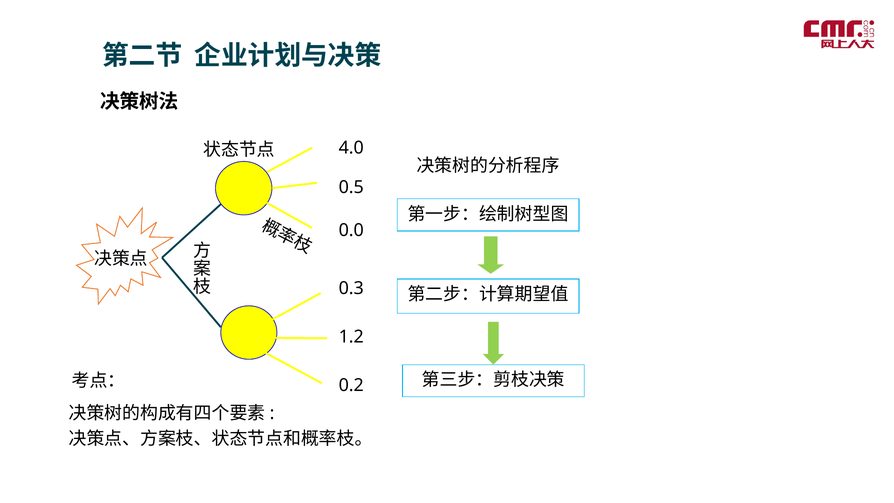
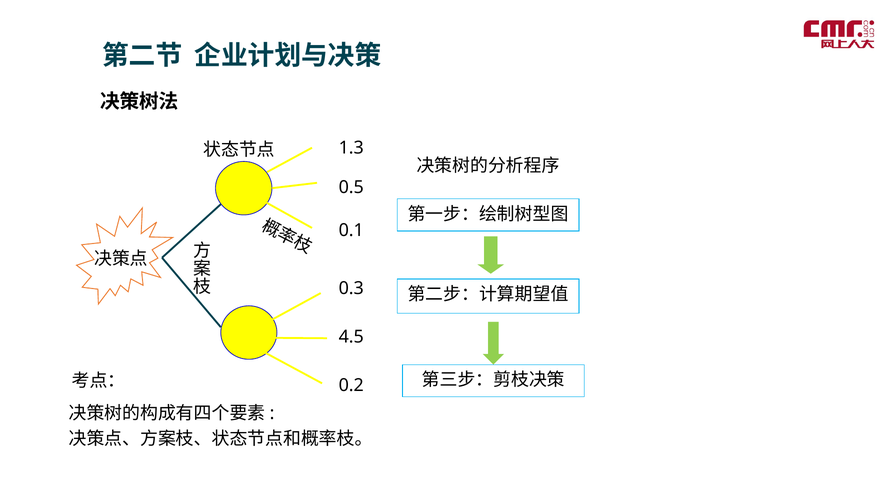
4.0: 4.0 -> 1.3
0.0: 0.0 -> 0.1
1.2: 1.2 -> 4.5
